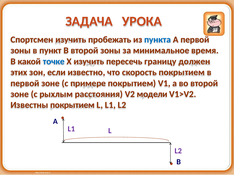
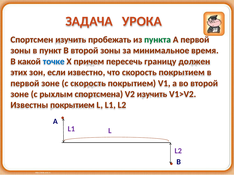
пункта colour: blue -> green
Х изучить: изучить -> причем
с примере: примере -> скорость
расстояния: расстояния -> спортсмена
V2 модели: модели -> изучить
